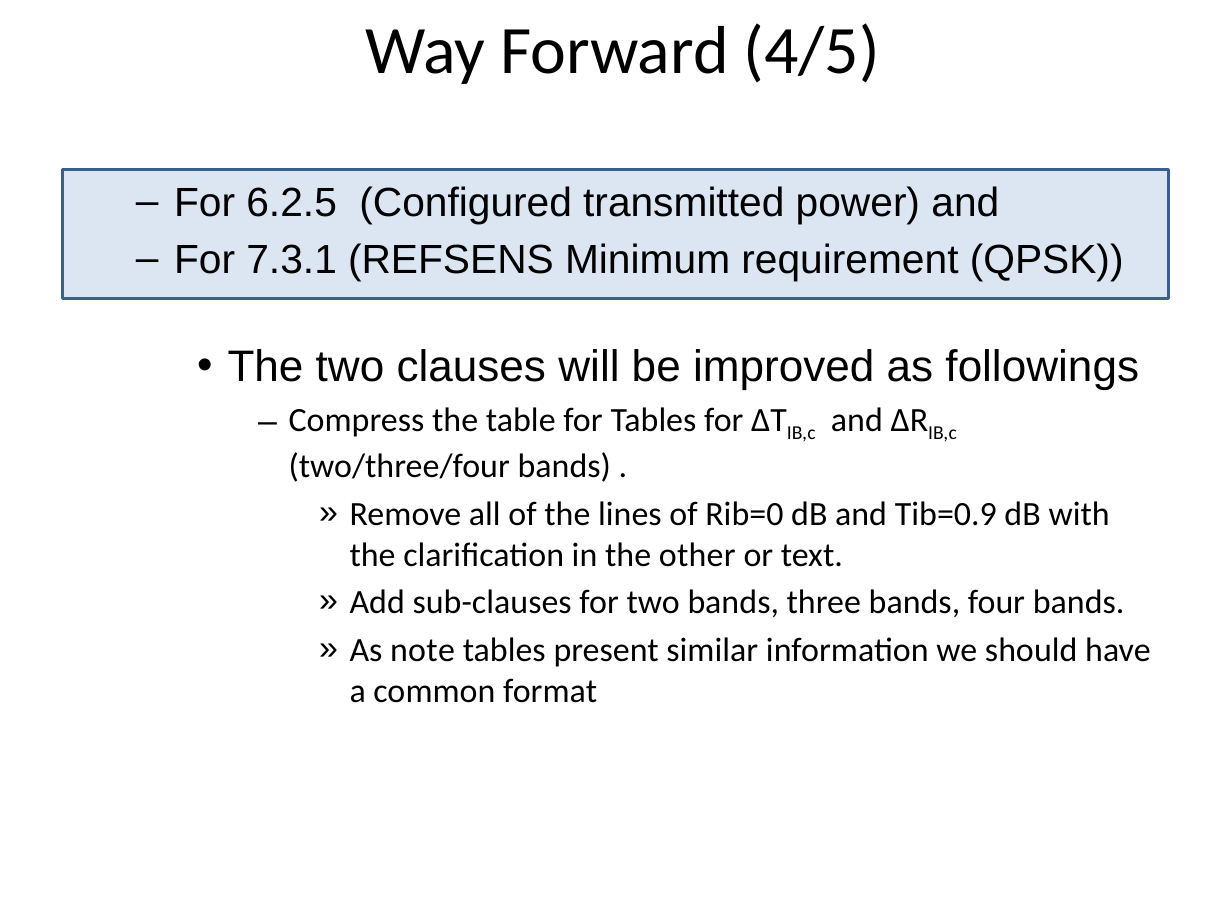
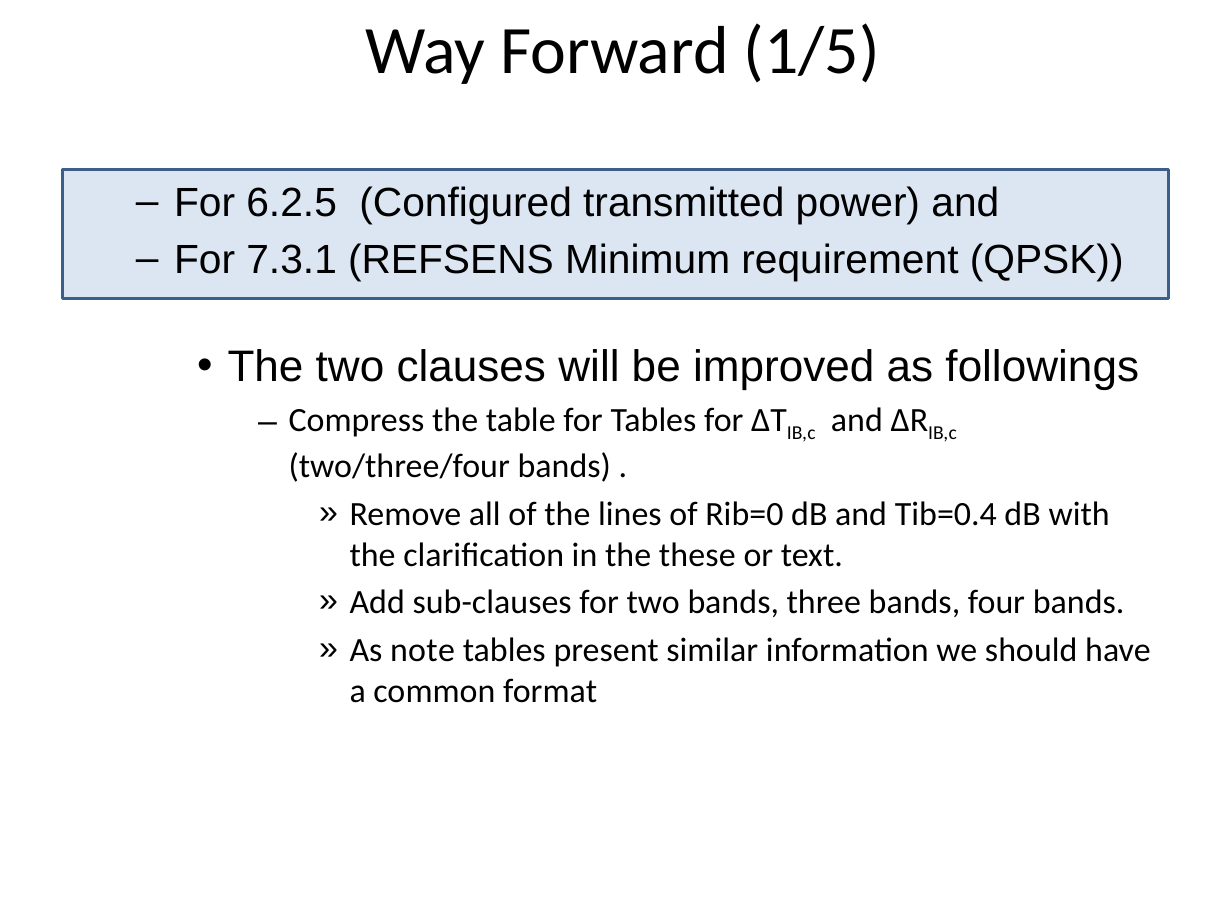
4/5: 4/5 -> 1/5
Tib=0.9: Tib=0.9 -> Tib=0.4
other: other -> these
